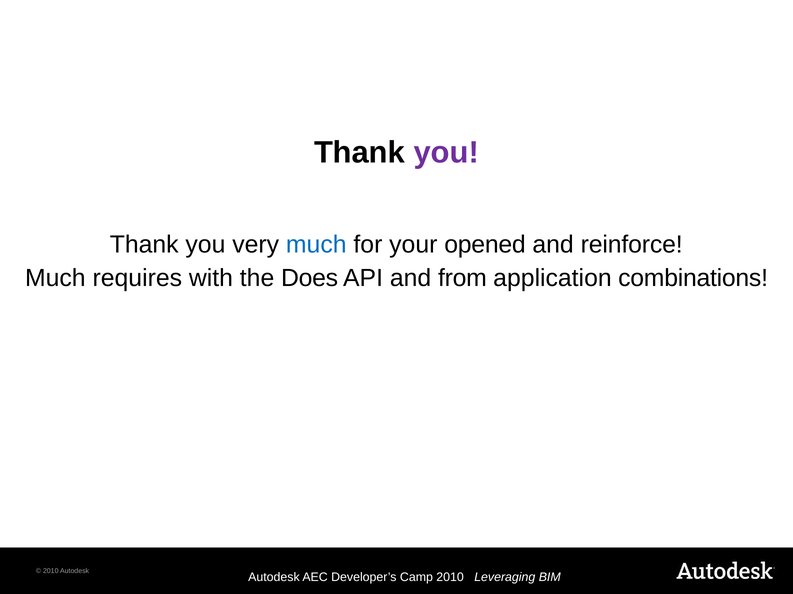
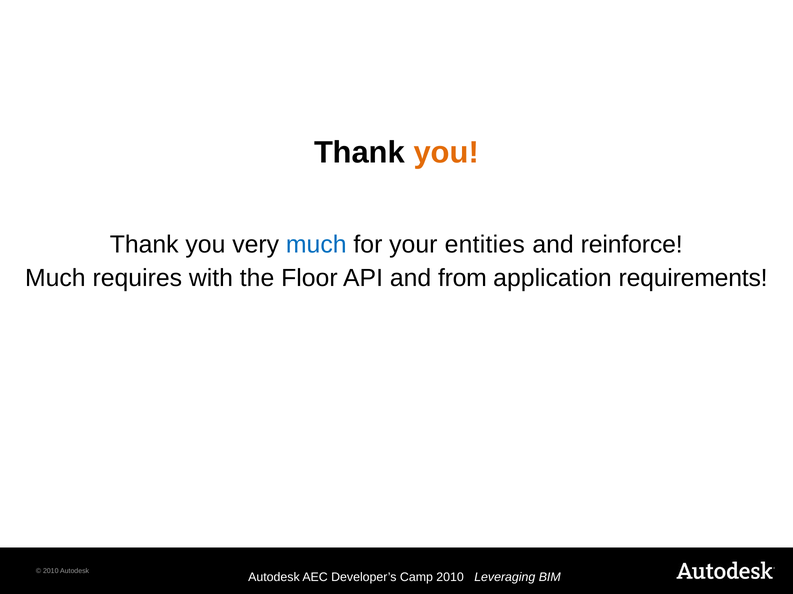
you at (446, 153) colour: purple -> orange
opened: opened -> entities
Does: Does -> Floor
combinations: combinations -> requirements
